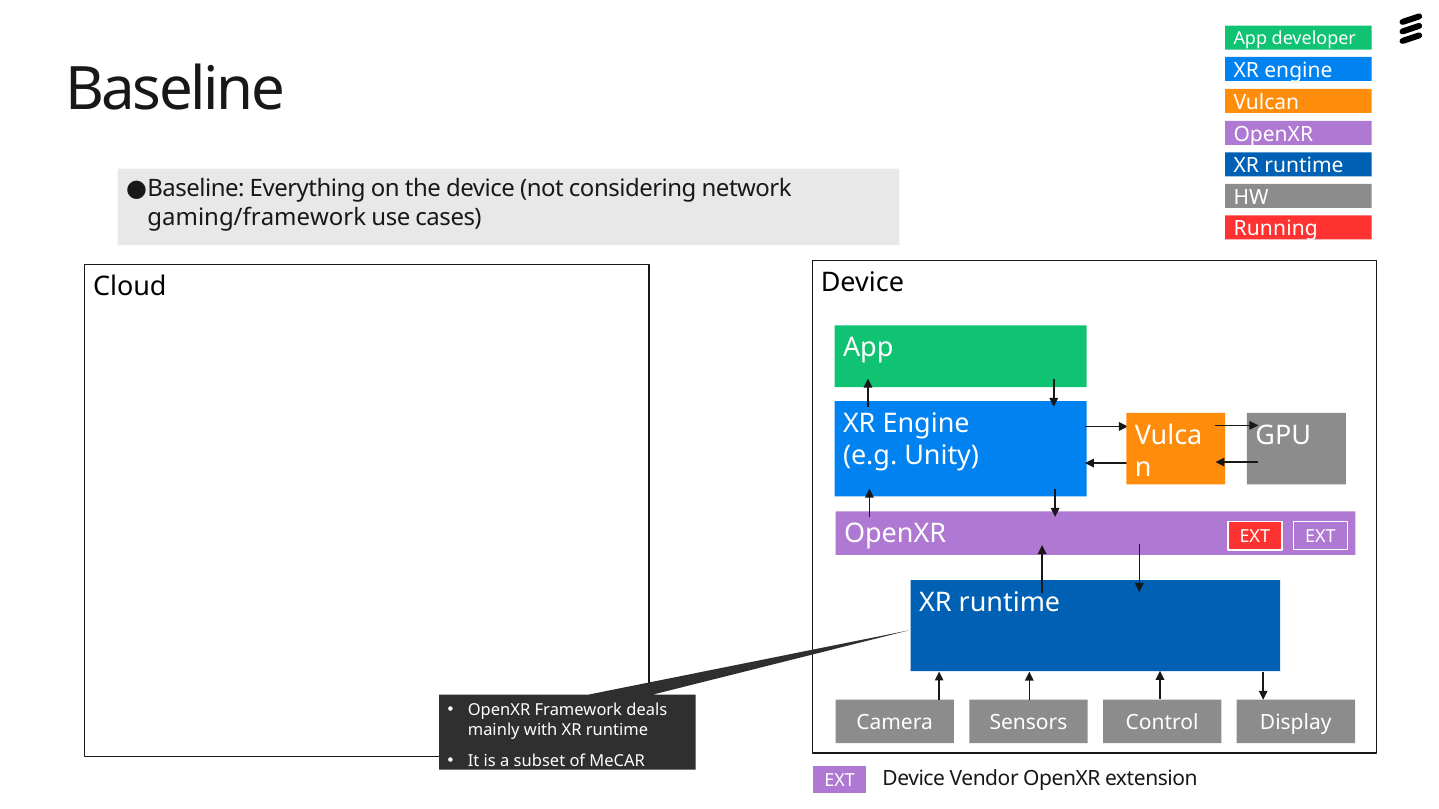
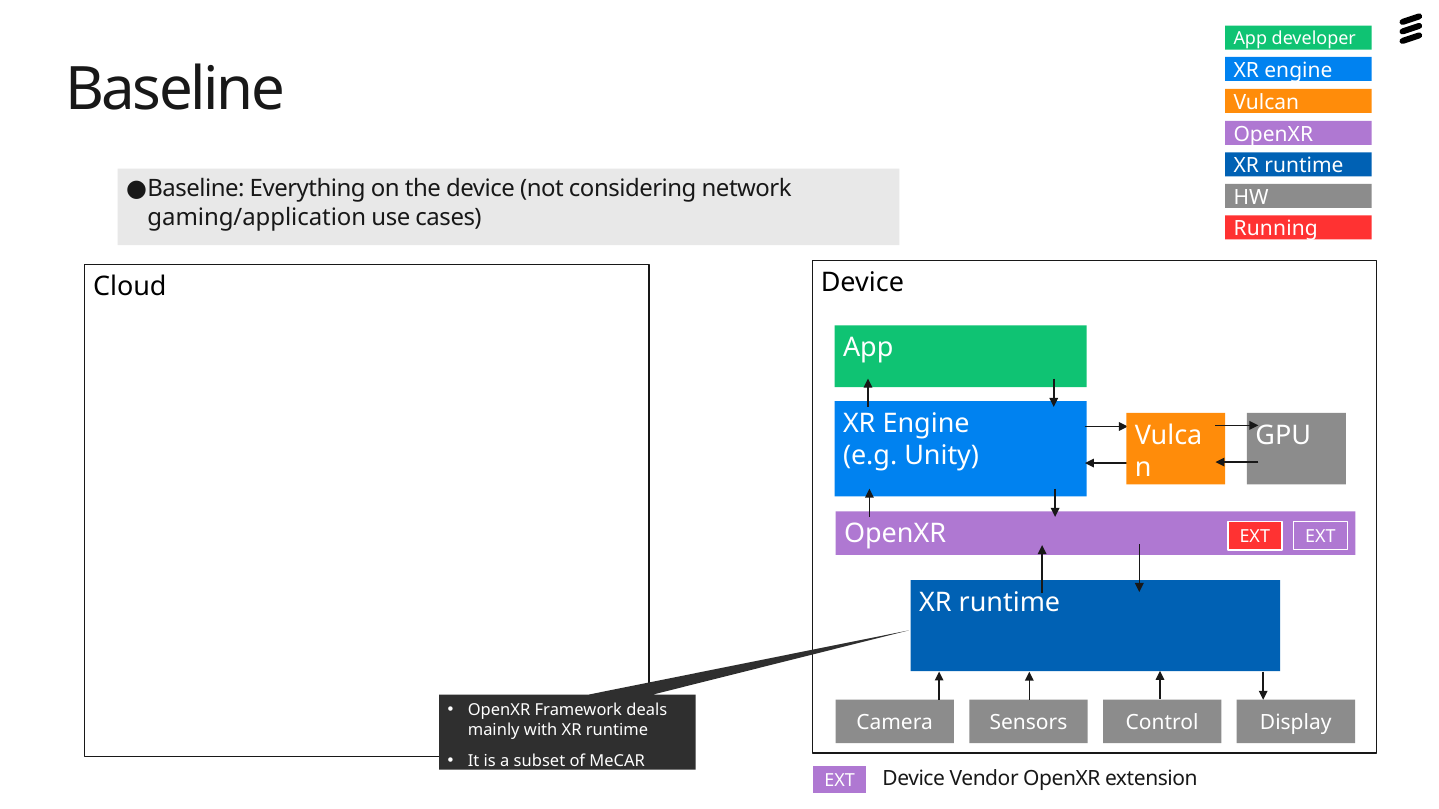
gaming/framework: gaming/framework -> gaming/application
